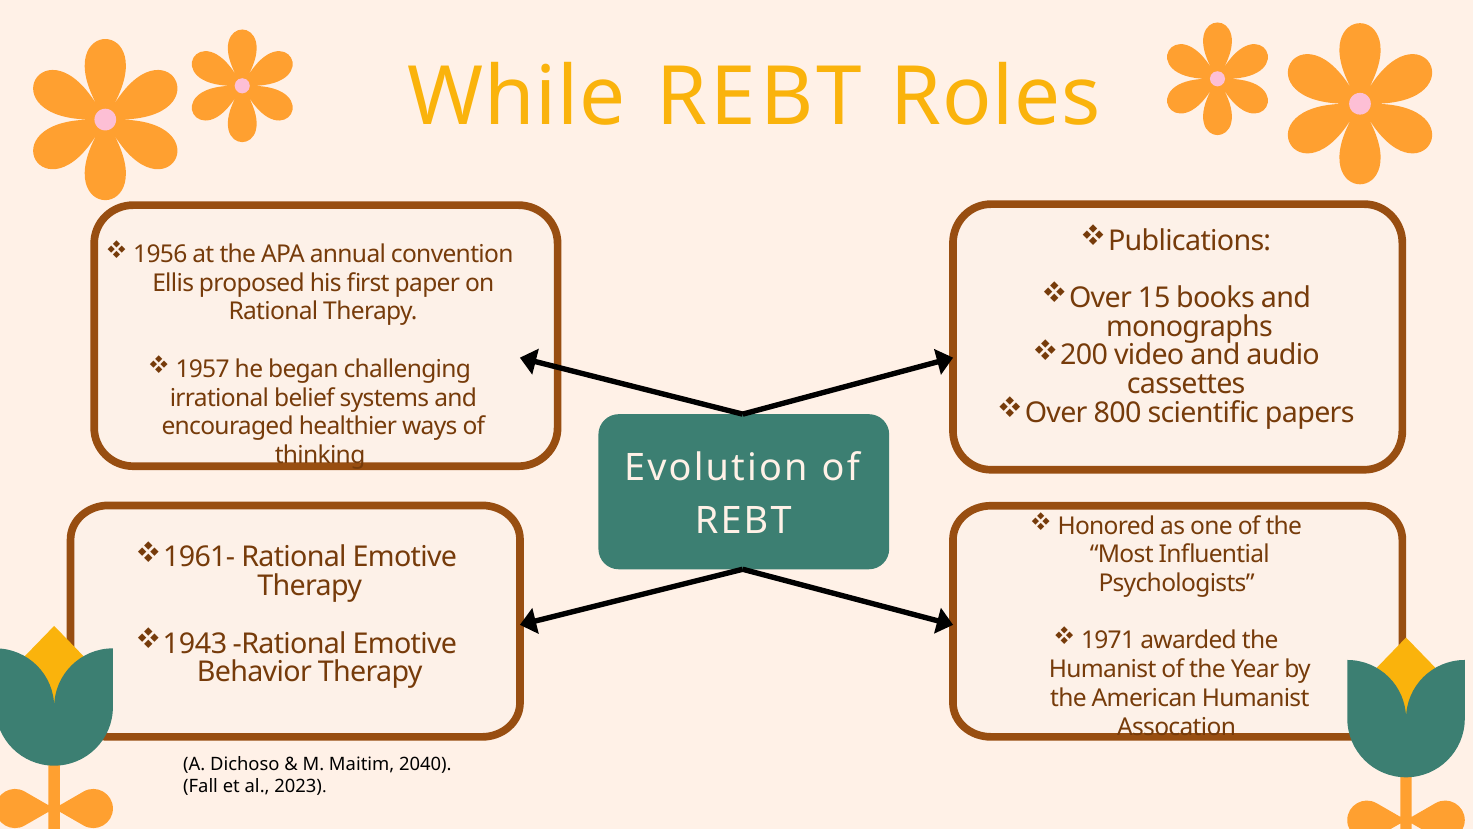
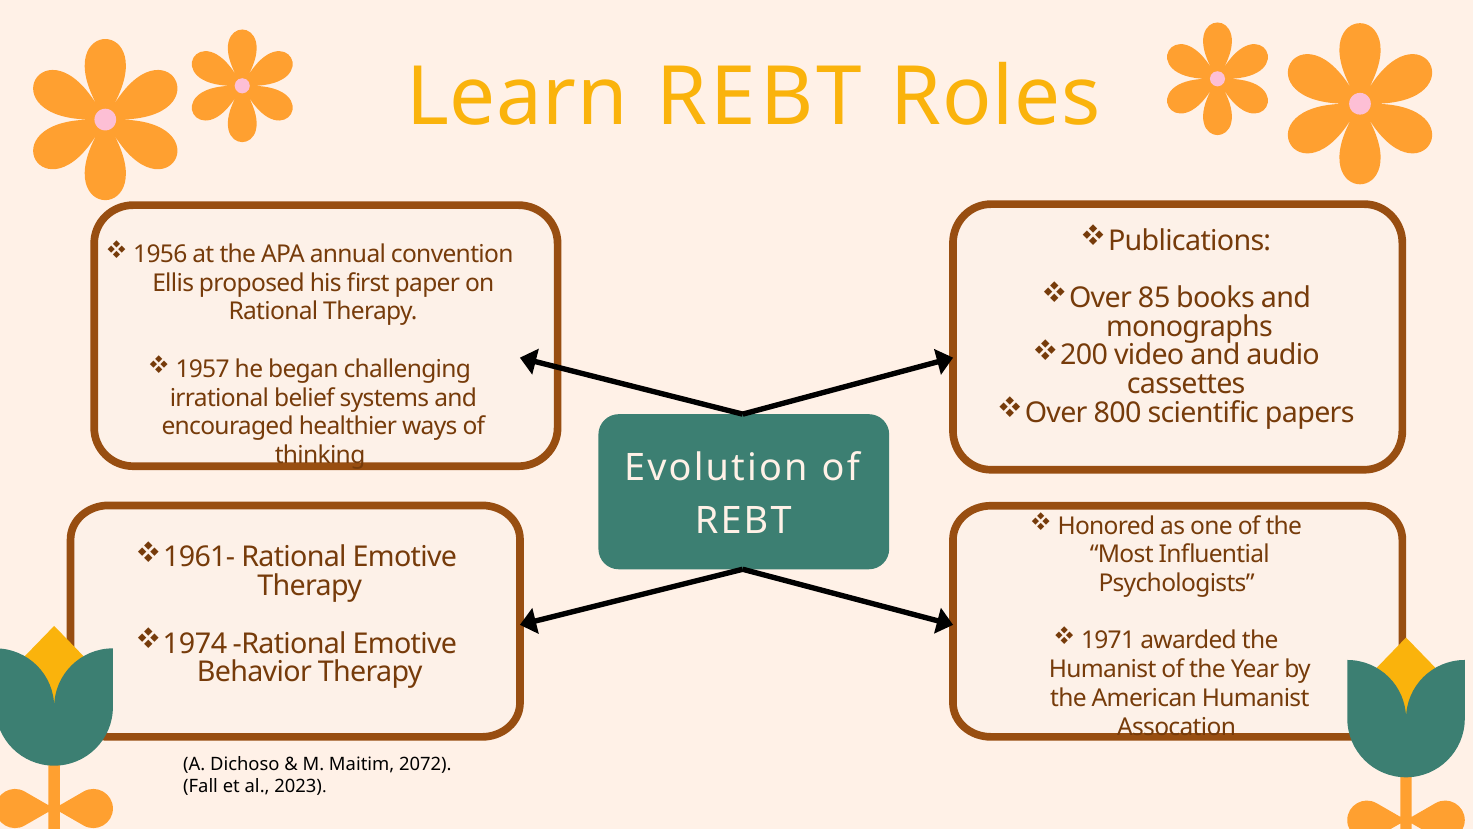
While: While -> Learn
15: 15 -> 85
1943: 1943 -> 1974
2040: 2040 -> 2072
